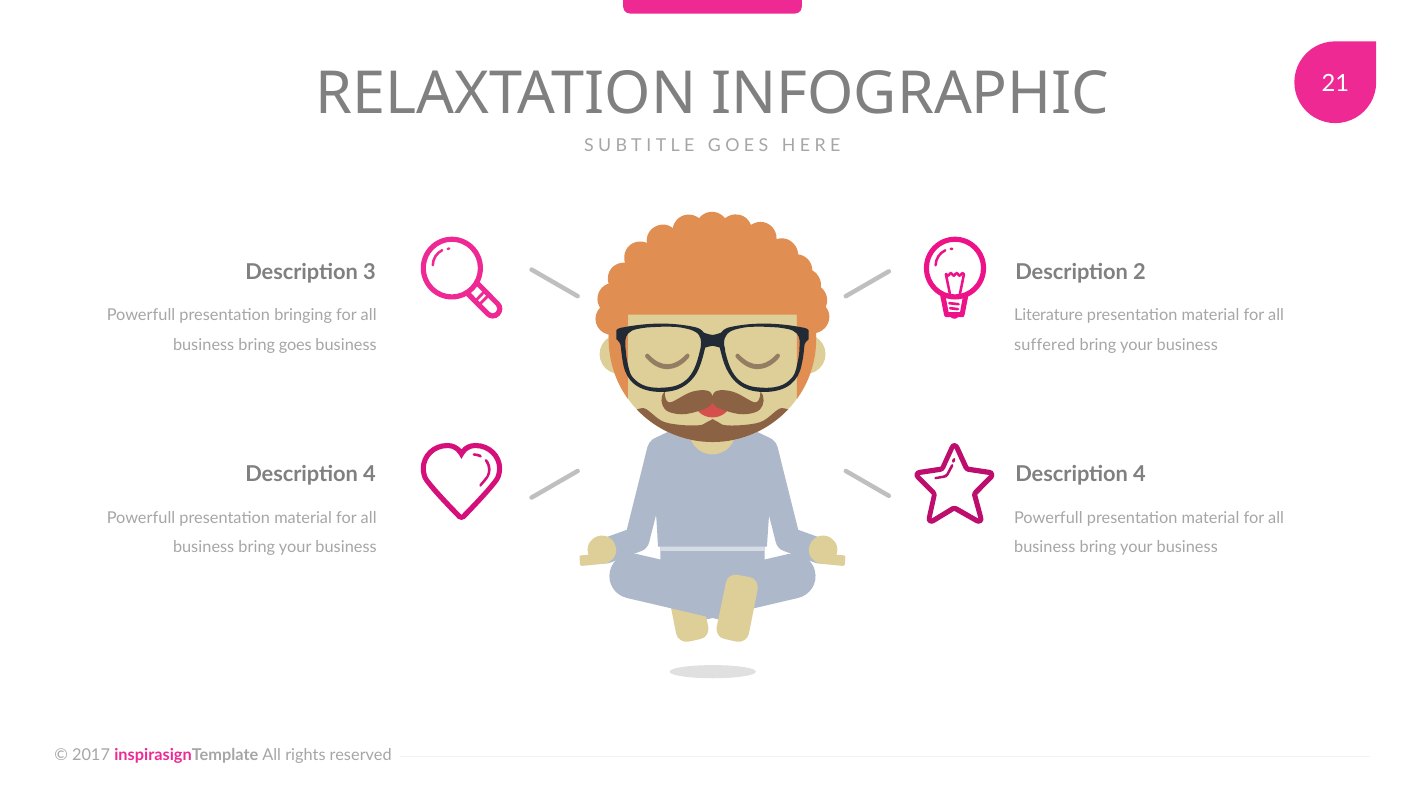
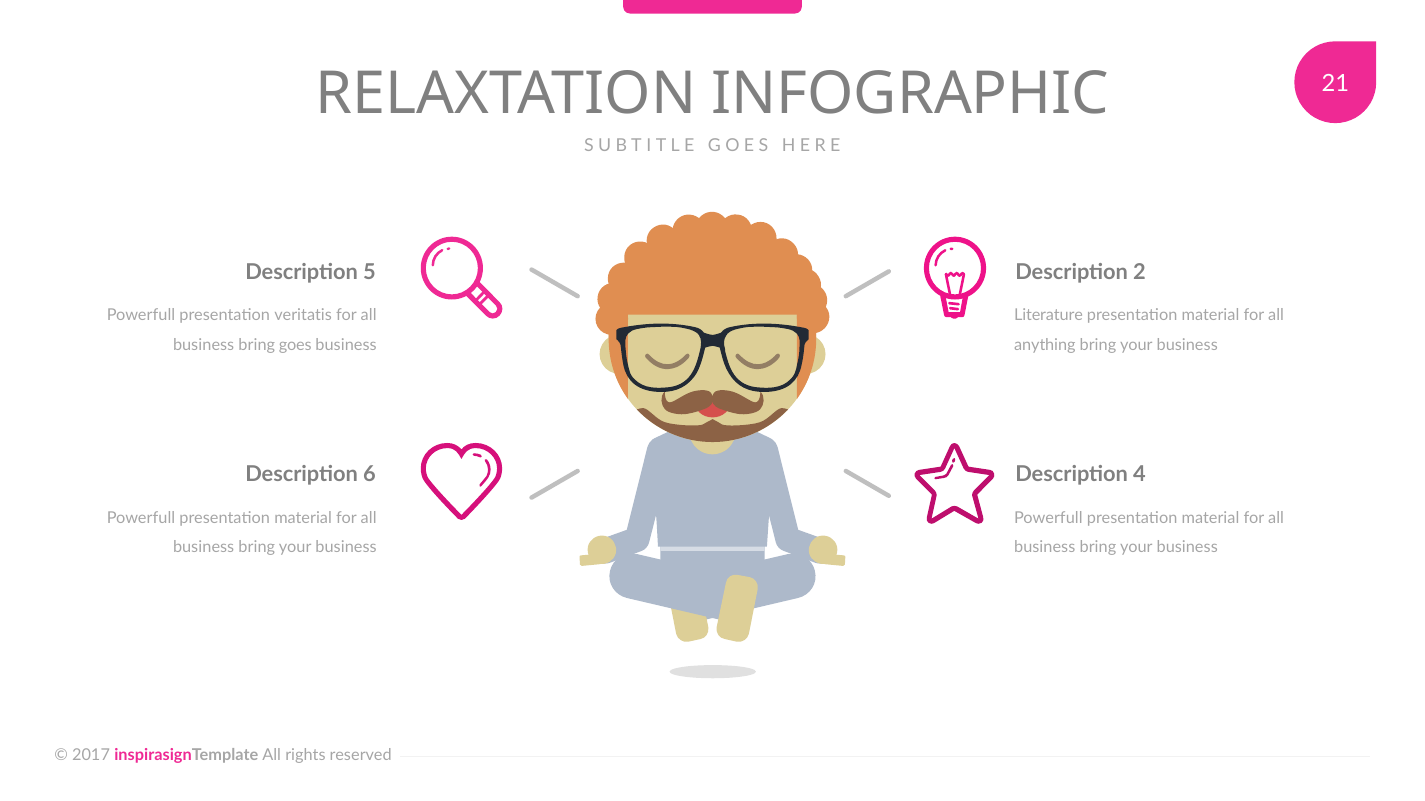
3: 3 -> 5
bringing: bringing -> veritatis
suffered: suffered -> anything
4 at (369, 475): 4 -> 6
